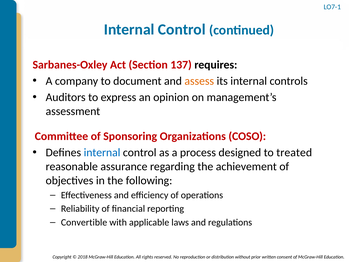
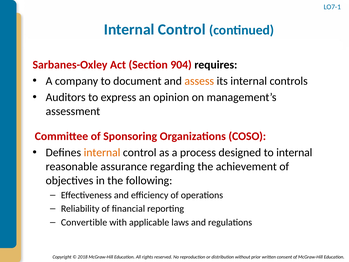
137: 137 -> 904
internal at (102, 152) colour: blue -> orange
to treated: treated -> internal
